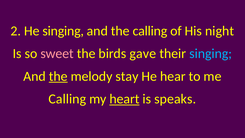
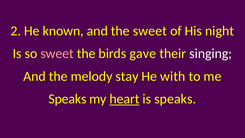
He singing: singing -> known
the calling: calling -> sweet
singing at (211, 54) colour: light blue -> white
the at (58, 76) underline: present -> none
hear: hear -> with
Calling at (67, 99): Calling -> Speaks
